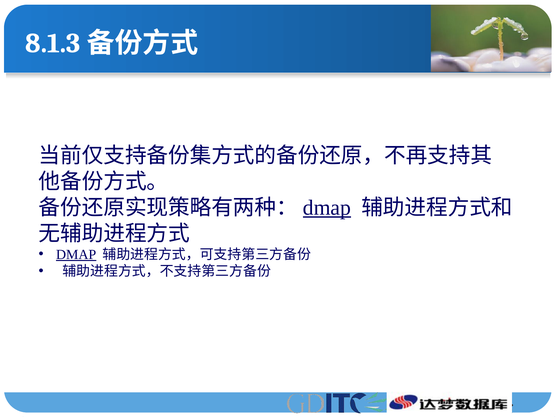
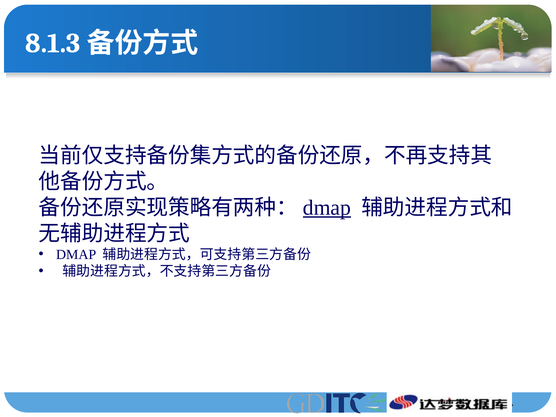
DMAP at (76, 254) underline: present -> none
